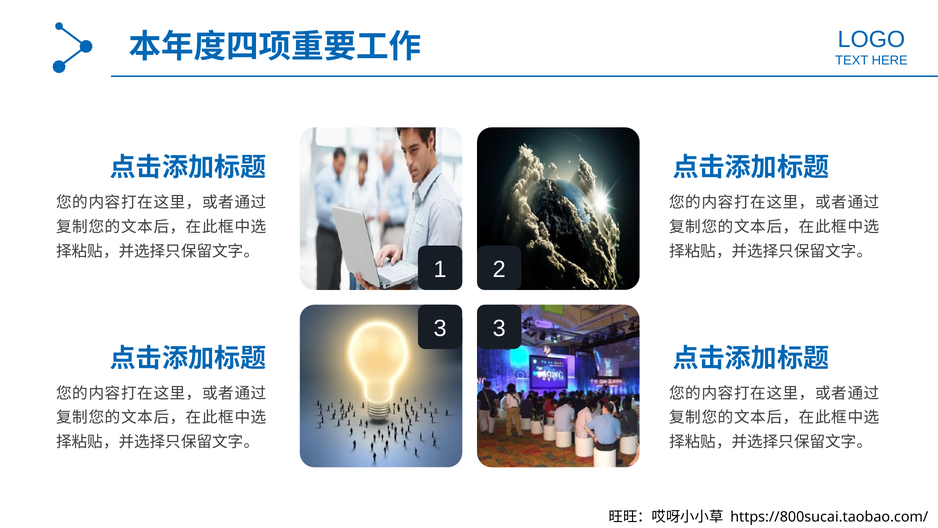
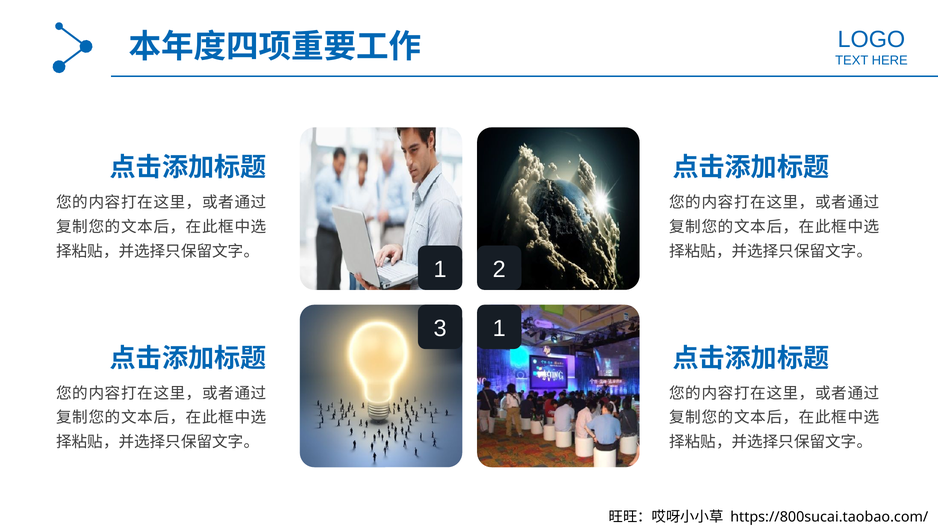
3 3: 3 -> 1
